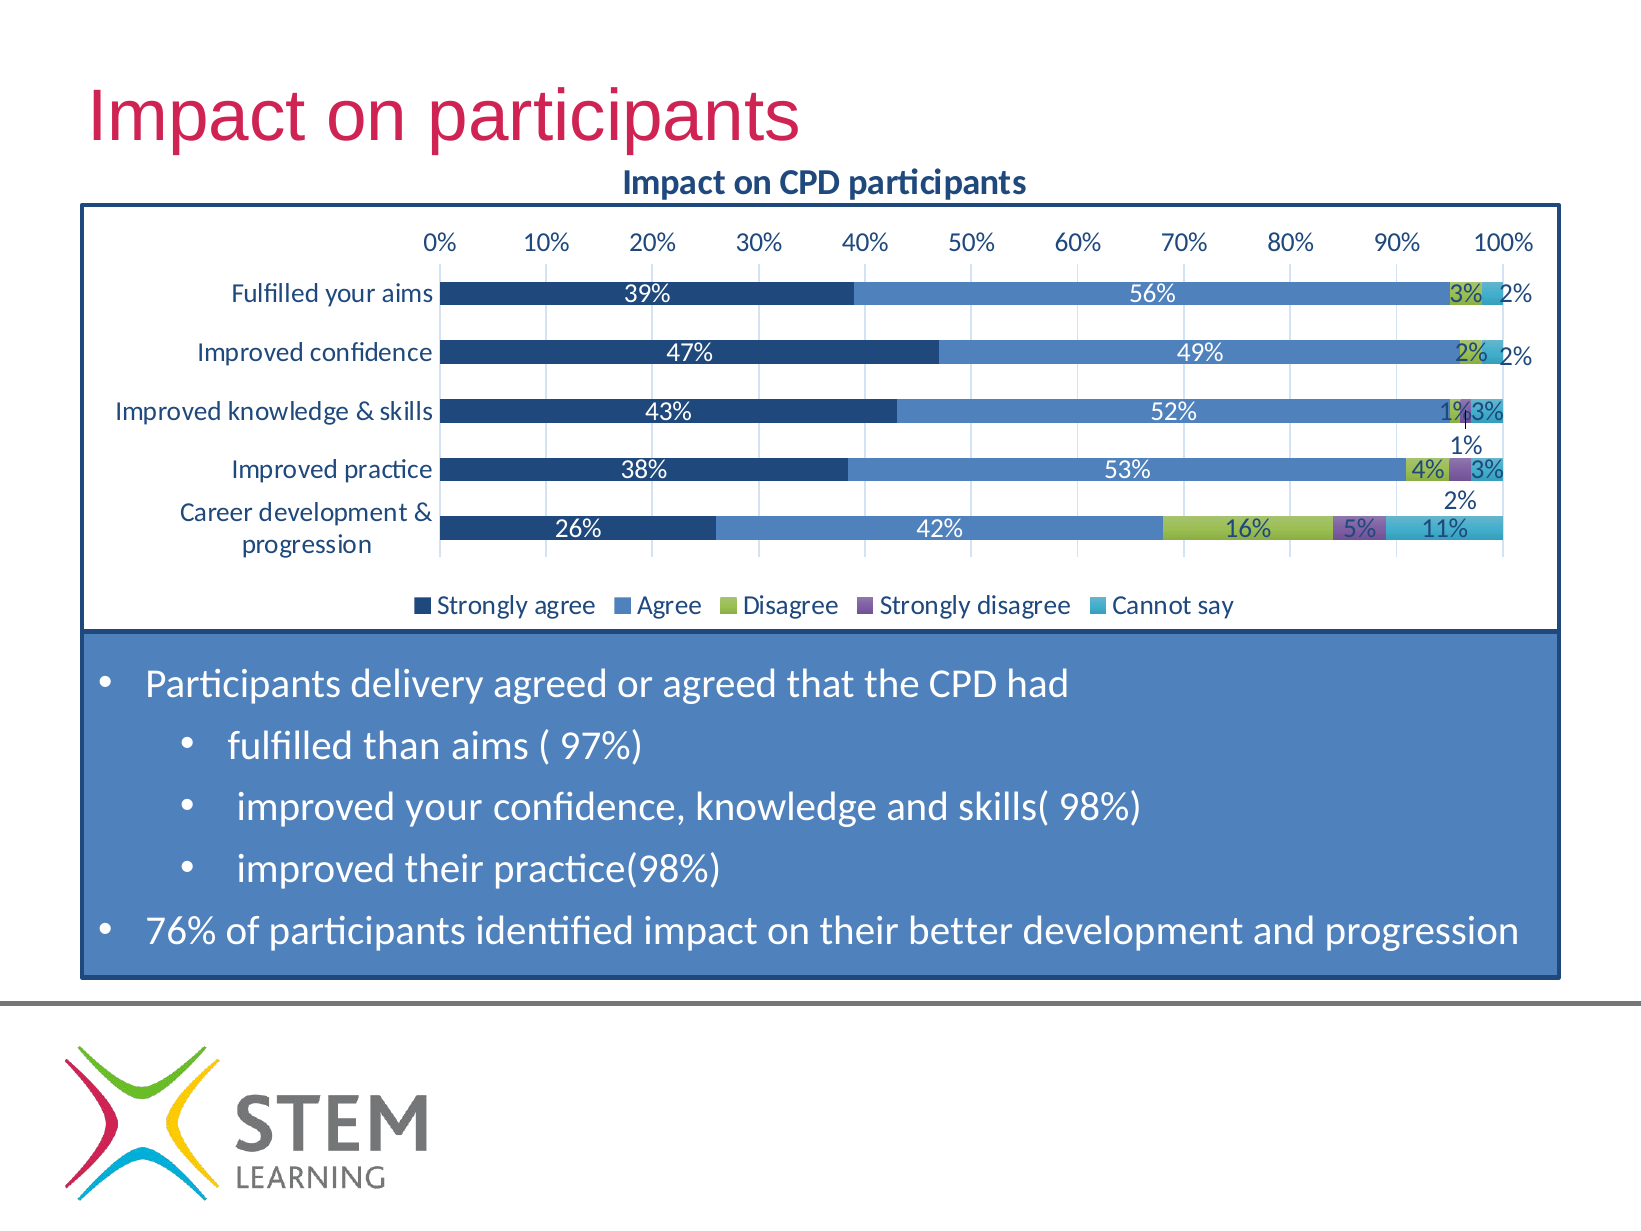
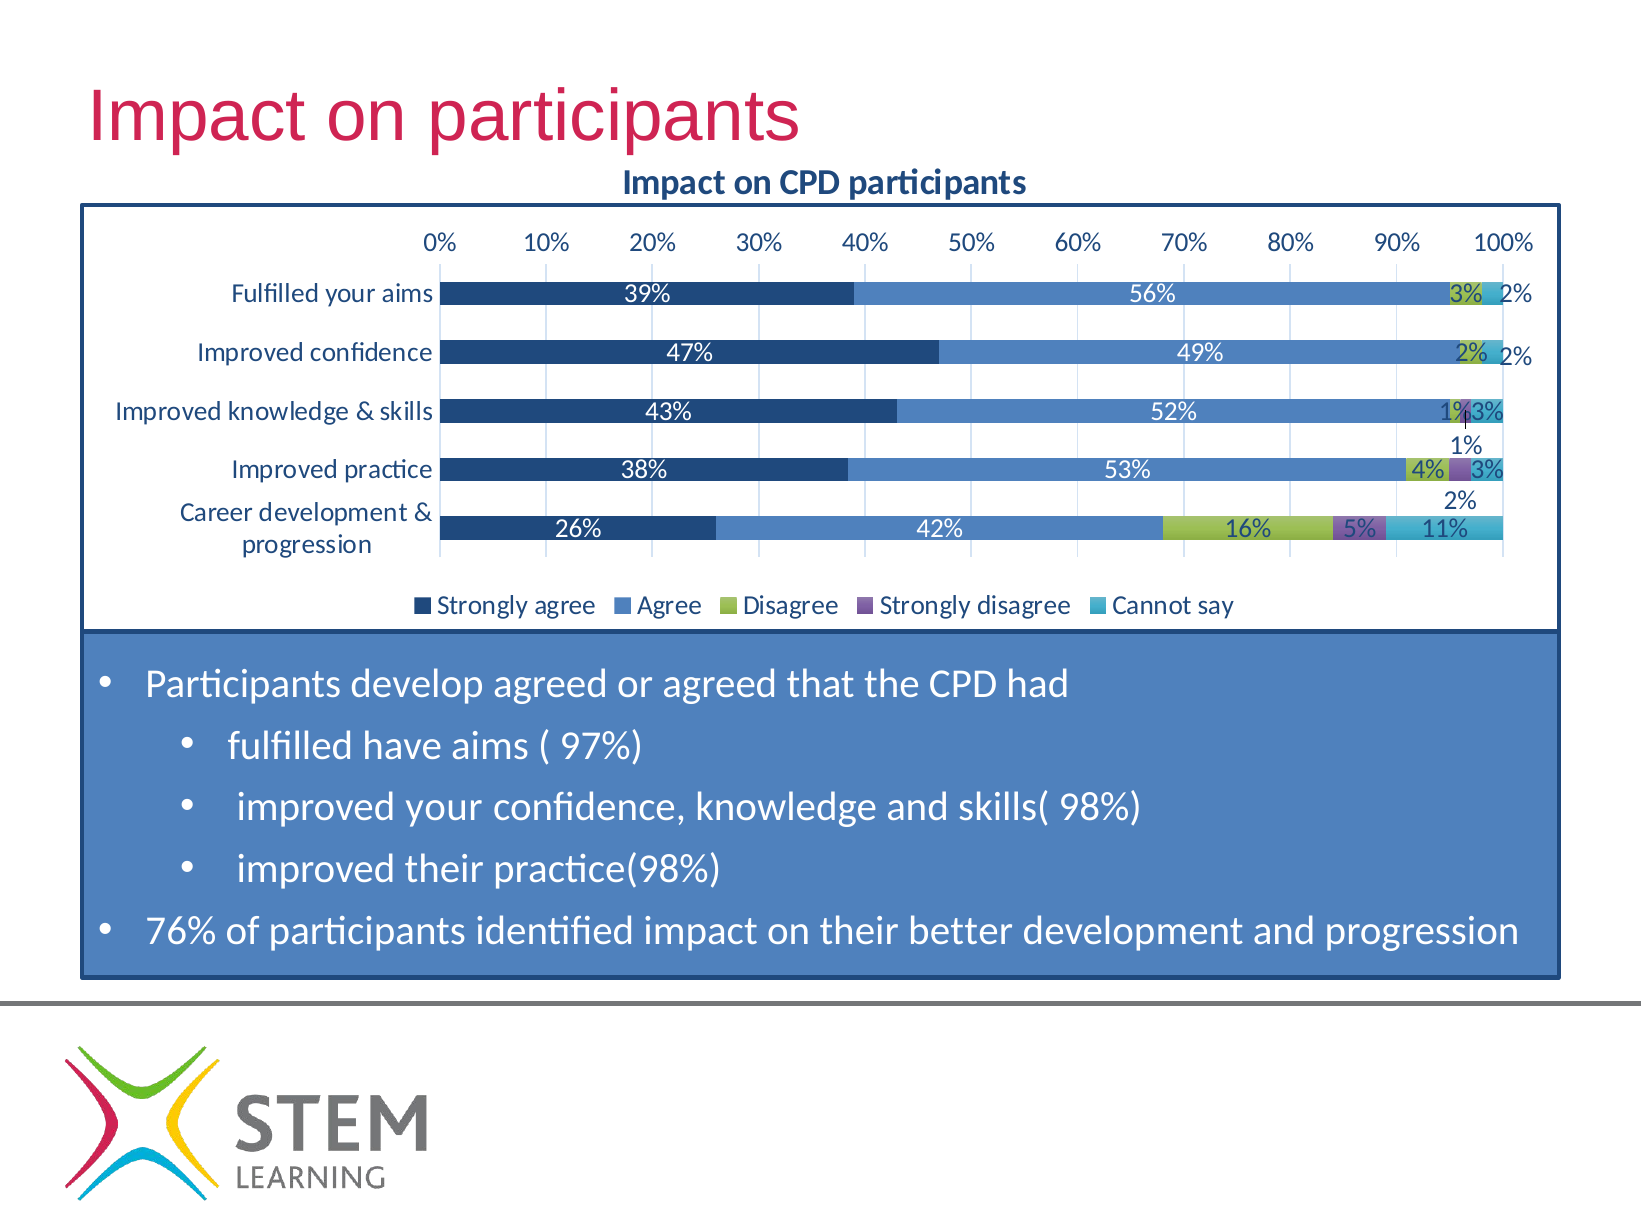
delivery: delivery -> develop
than: than -> have
